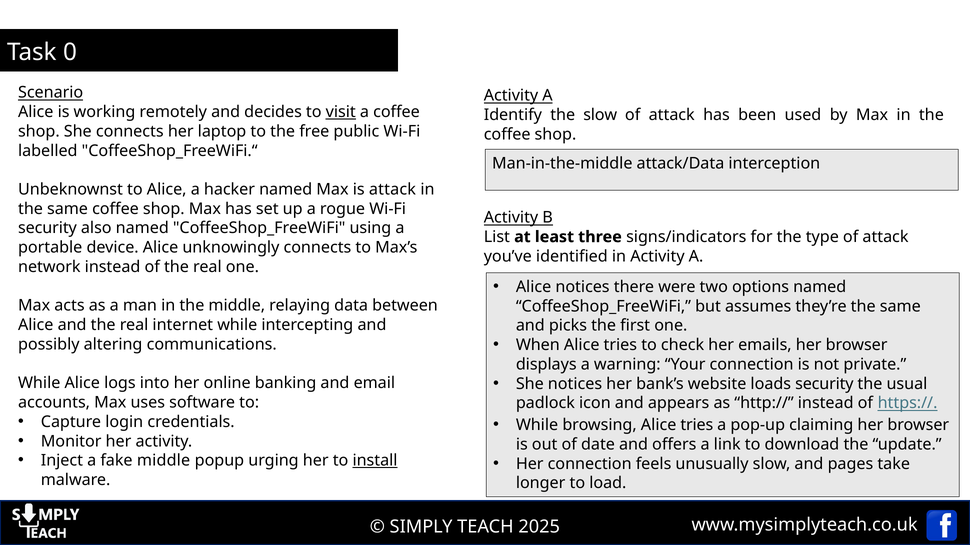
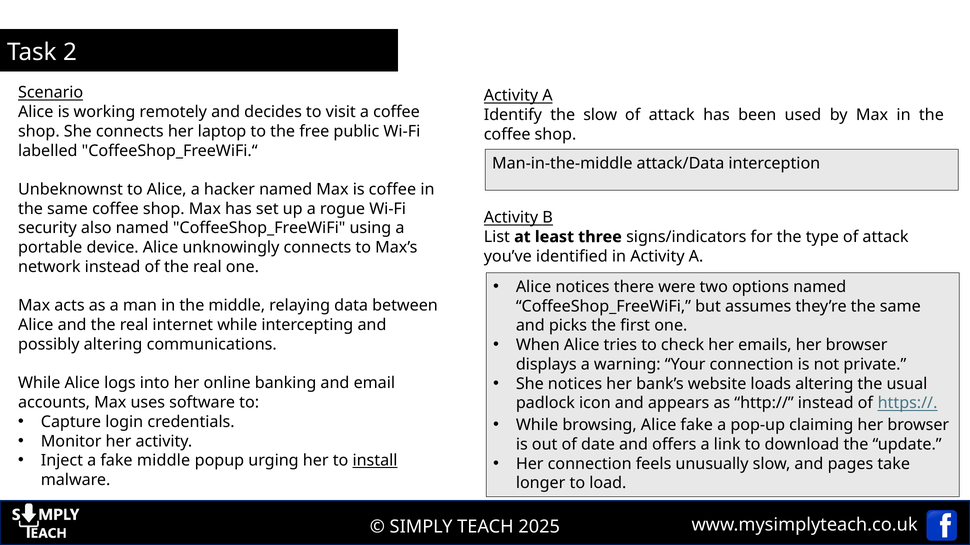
0: 0 -> 2
visit underline: present -> none
is attack: attack -> coffee
loads security: security -> altering
browsing Alice tries: tries -> fake
